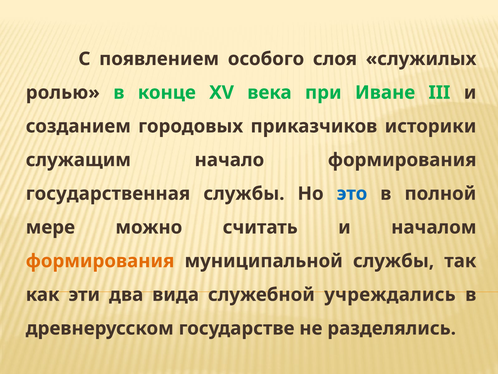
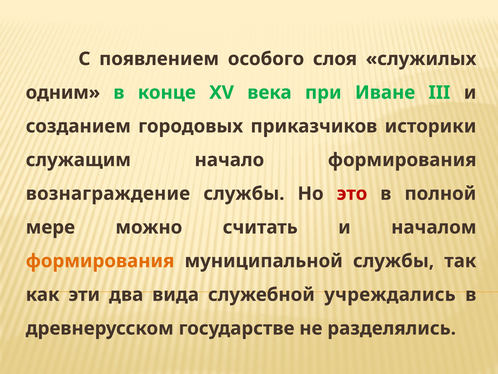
ролью: ролью -> одним
государственная: государственная -> вознаграждение
это colour: blue -> red
